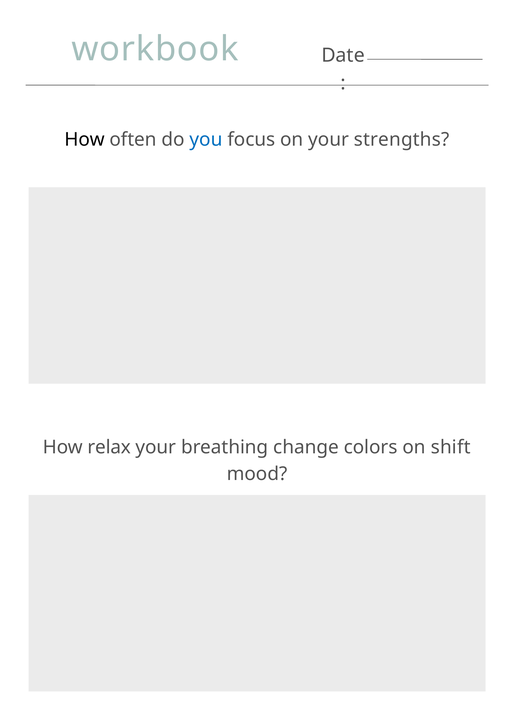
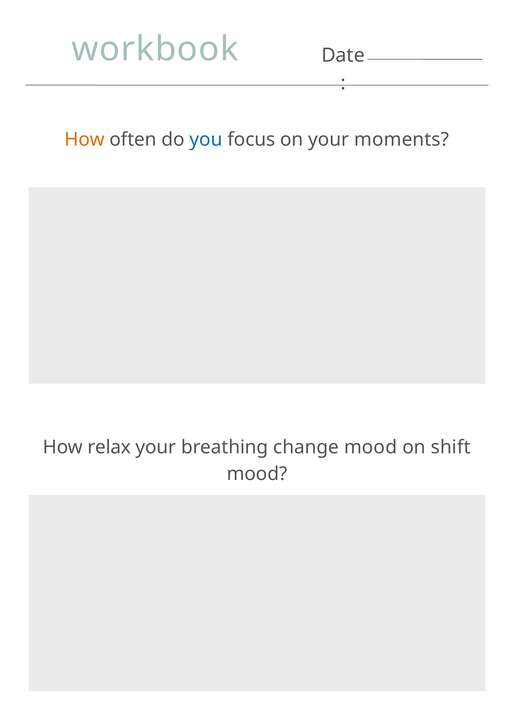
How at (85, 140) colour: black -> orange
strengths: strengths -> moments
change colors: colors -> mood
